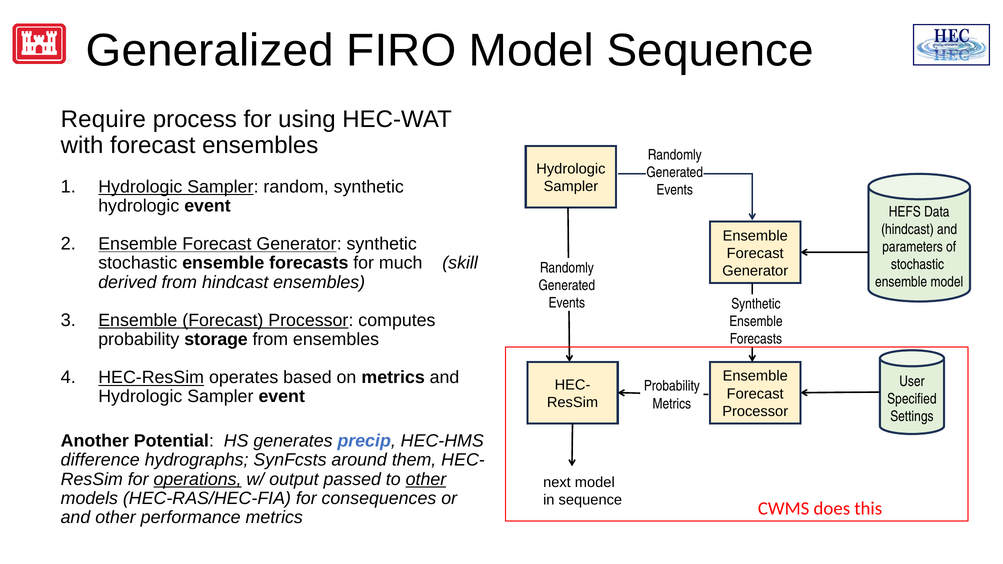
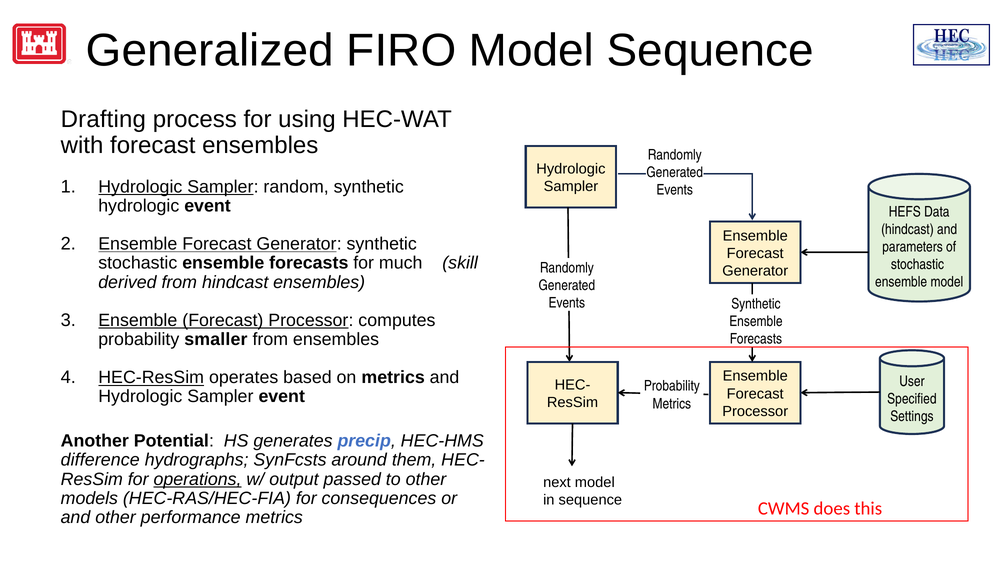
Require: Require -> Drafting
storage: storage -> smaller
other at (426, 479) underline: present -> none
